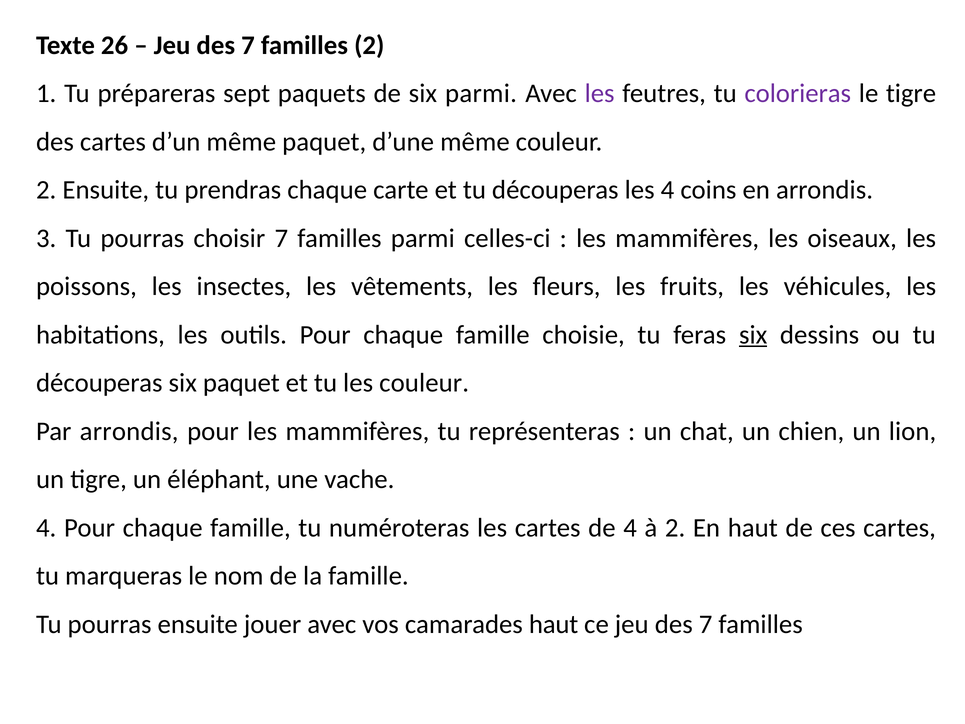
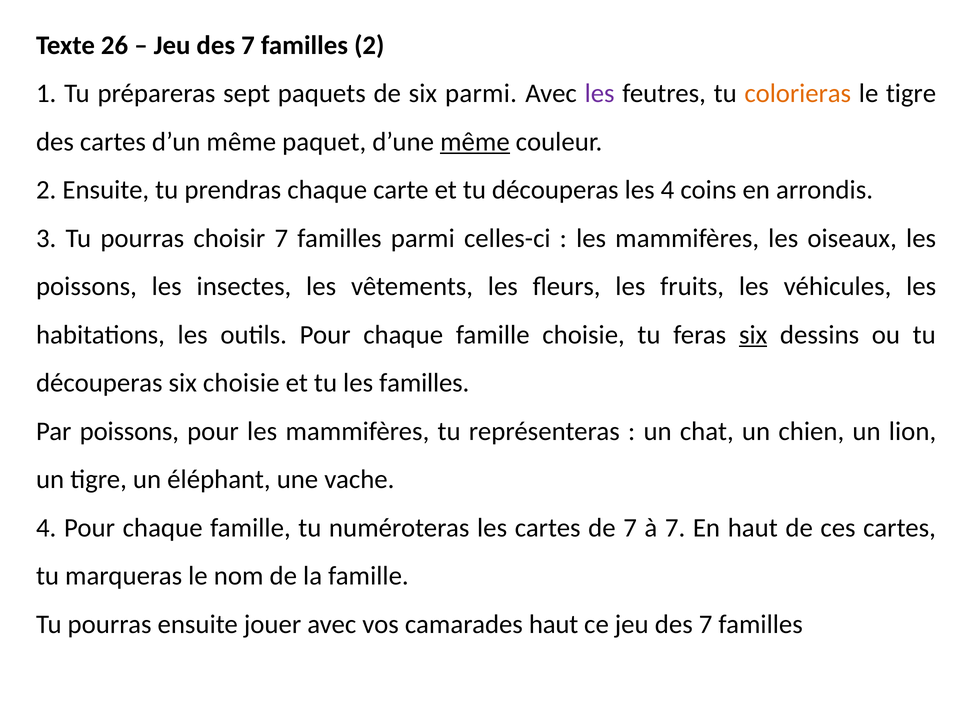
colorieras colour: purple -> orange
même at (475, 142) underline: none -> present
six paquet: paquet -> choisie
les couleur: couleur -> familles
Par arrondis: arrondis -> poissons
de 4: 4 -> 7
à 2: 2 -> 7
